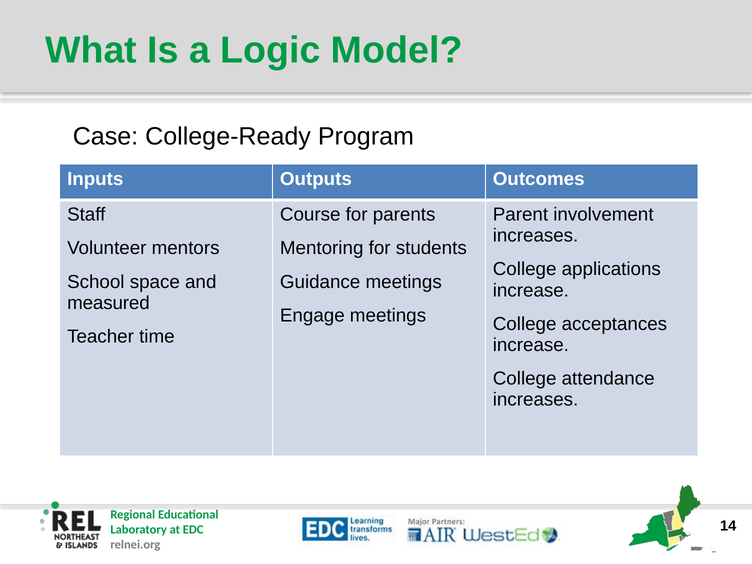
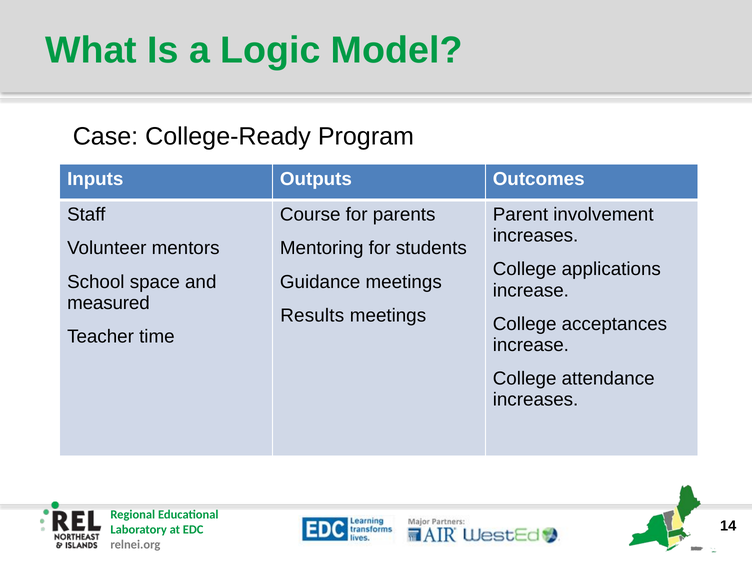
Engage: Engage -> Results
